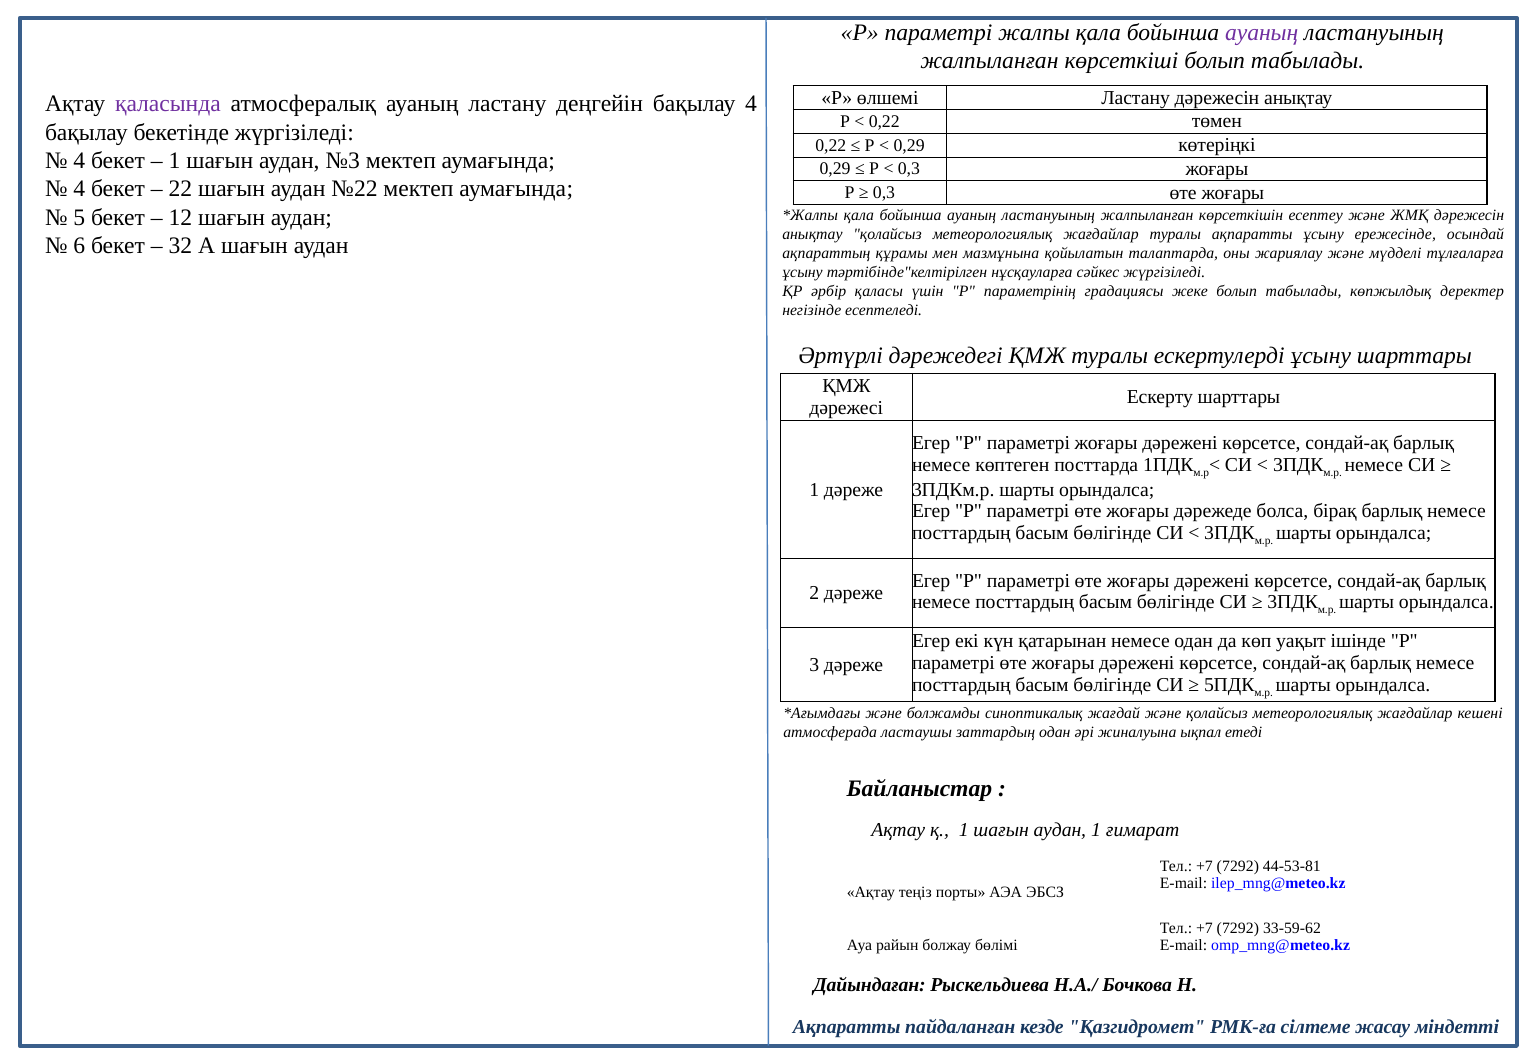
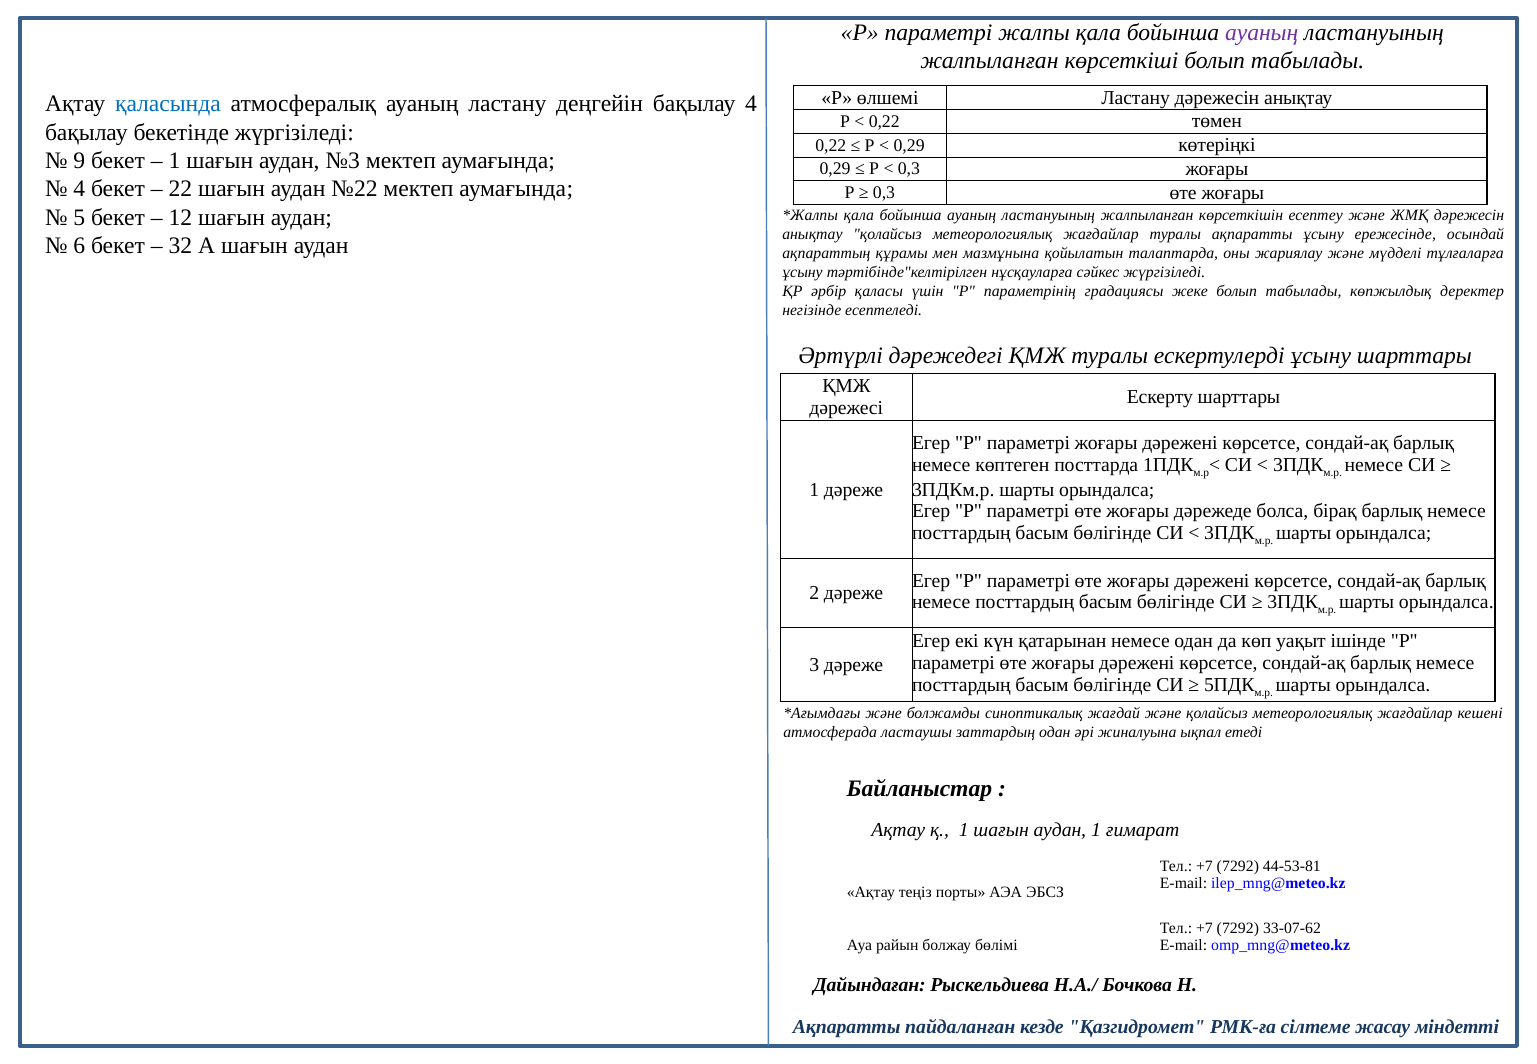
қаласында colour: purple -> blue
4 at (79, 161): 4 -> 9
33-59-62: 33-59-62 -> 33-07-62
